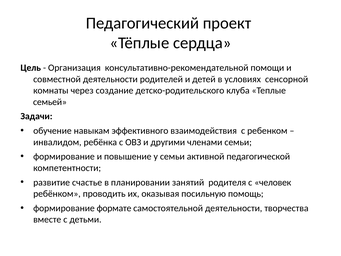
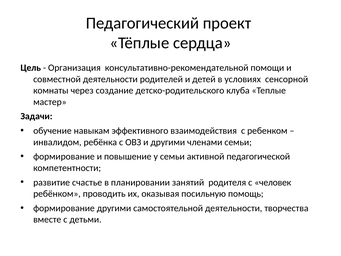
семьей: семьей -> мастер
формирование формате: формате -> другими
